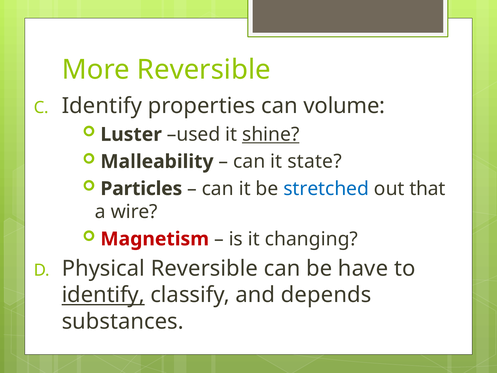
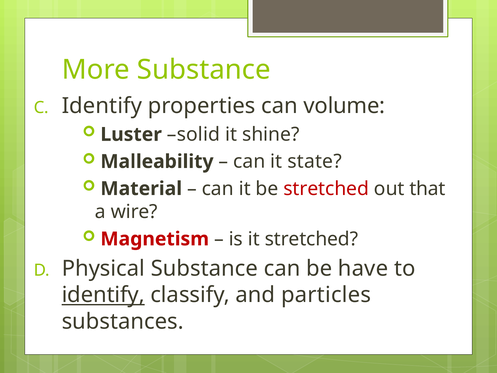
More Reversible: Reversible -> Substance
used: used -> solid
shine underline: present -> none
Particles: Particles -> Material
stretched at (326, 189) colour: blue -> red
it changing: changing -> stretched
Physical Reversible: Reversible -> Substance
depends: depends -> particles
